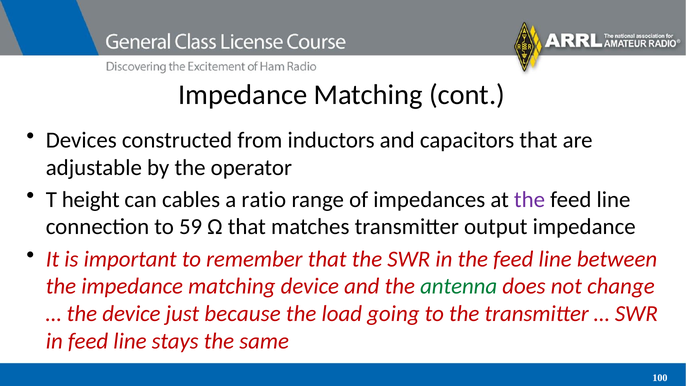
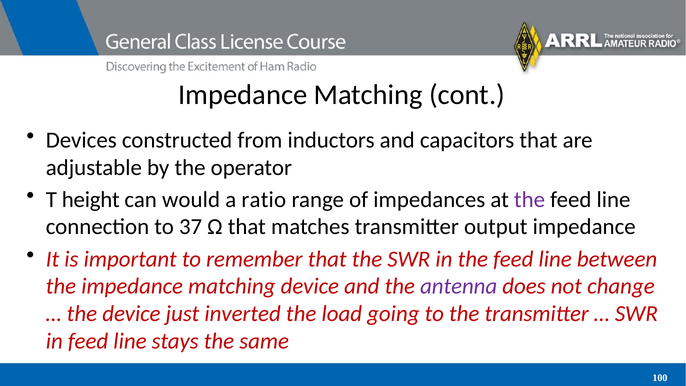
cables: cables -> would
59: 59 -> 37
antenna colour: green -> purple
because: because -> inverted
